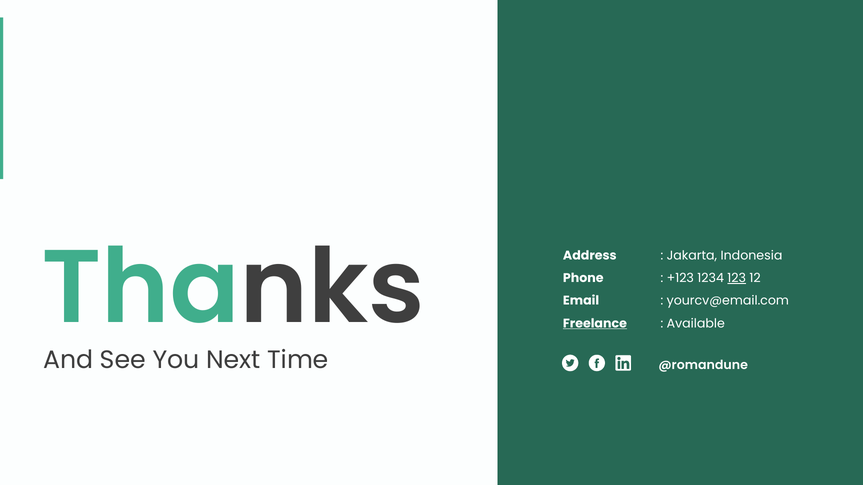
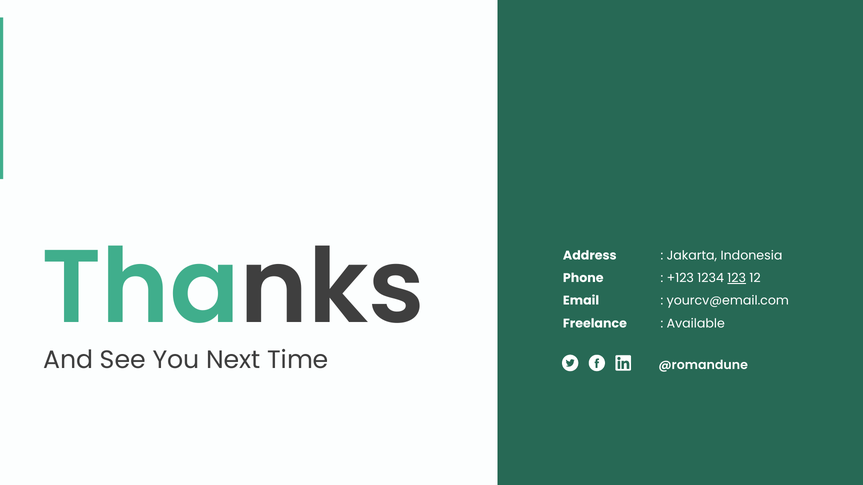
Freelance underline: present -> none
